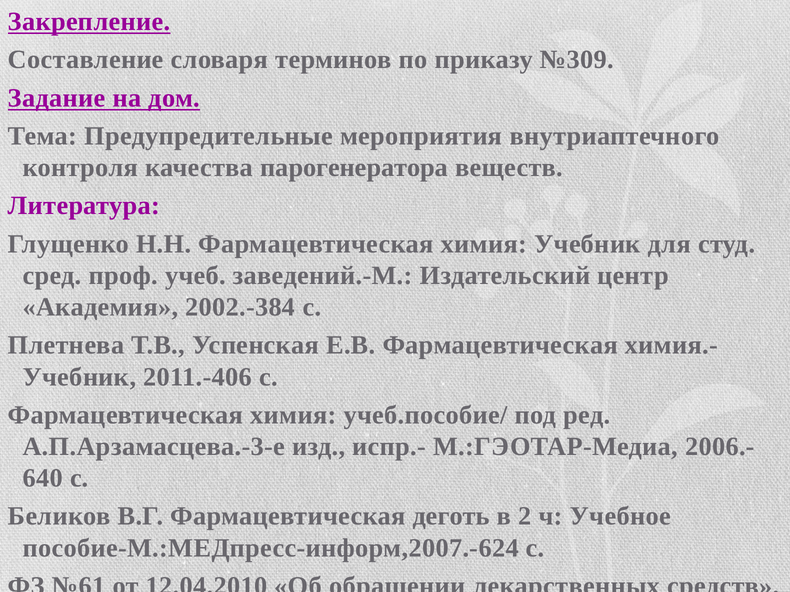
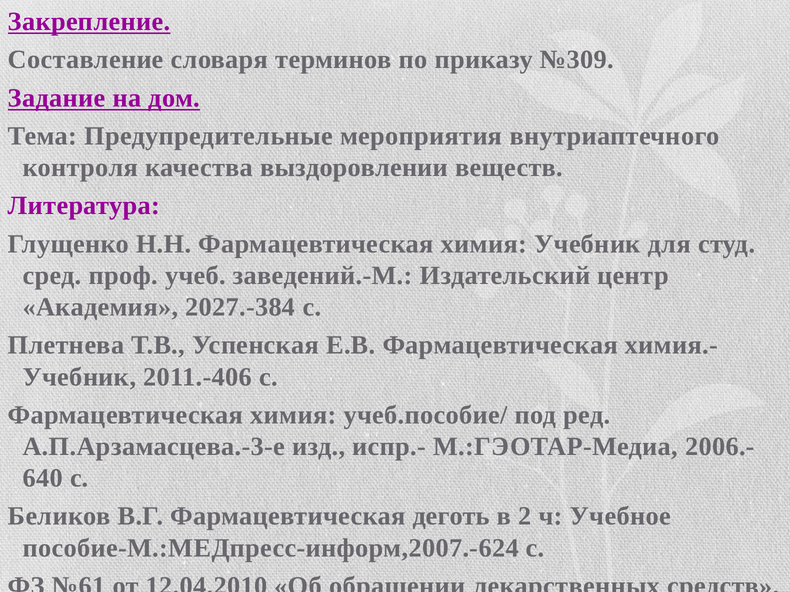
парогенератора: парогенератора -> выздоровлении
2002.-384: 2002.-384 -> 2027.-384
